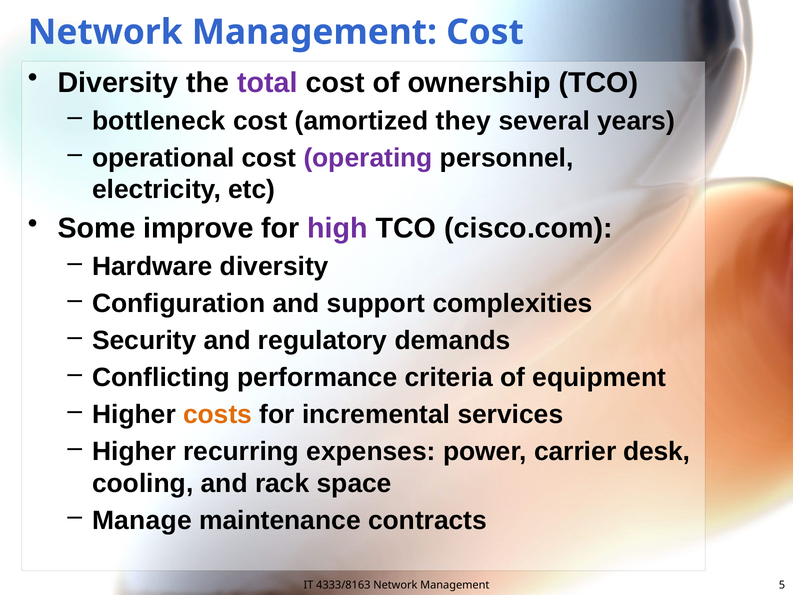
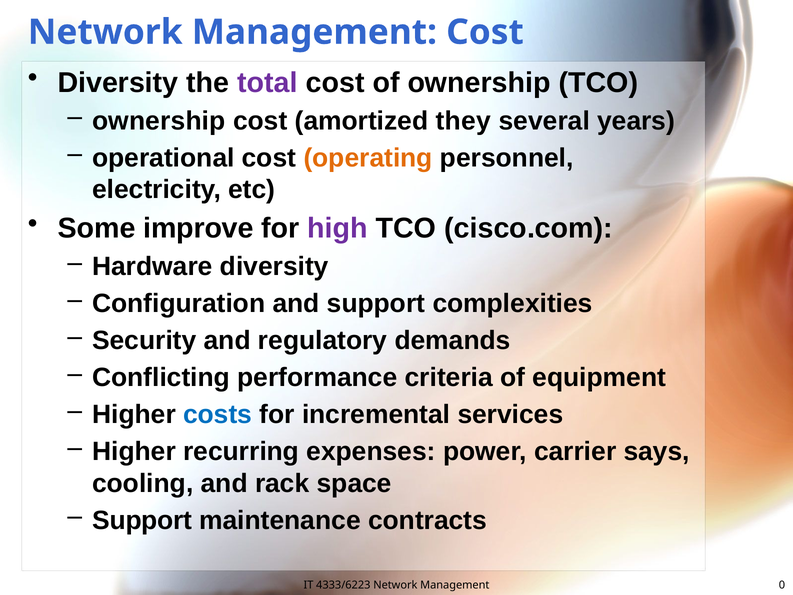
bottleneck at (159, 121): bottleneck -> ownership
operating colour: purple -> orange
costs colour: orange -> blue
desk: desk -> says
Manage at (142, 520): Manage -> Support
4333/8163: 4333/8163 -> 4333/6223
5: 5 -> 0
